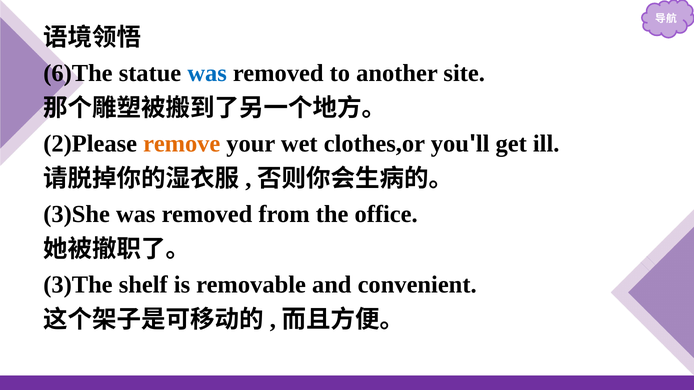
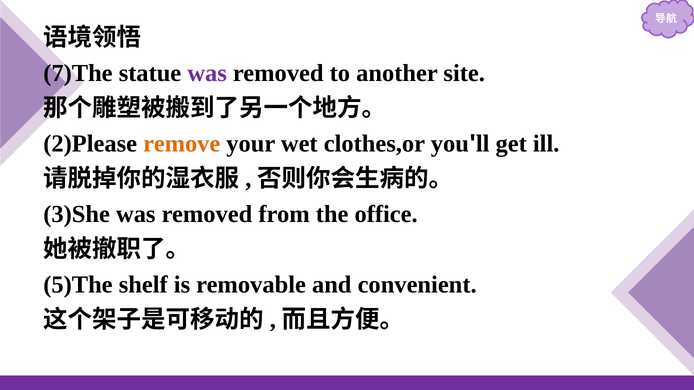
6)The: 6)The -> 7)The
was at (207, 73) colour: blue -> purple
3)The: 3)The -> 5)The
